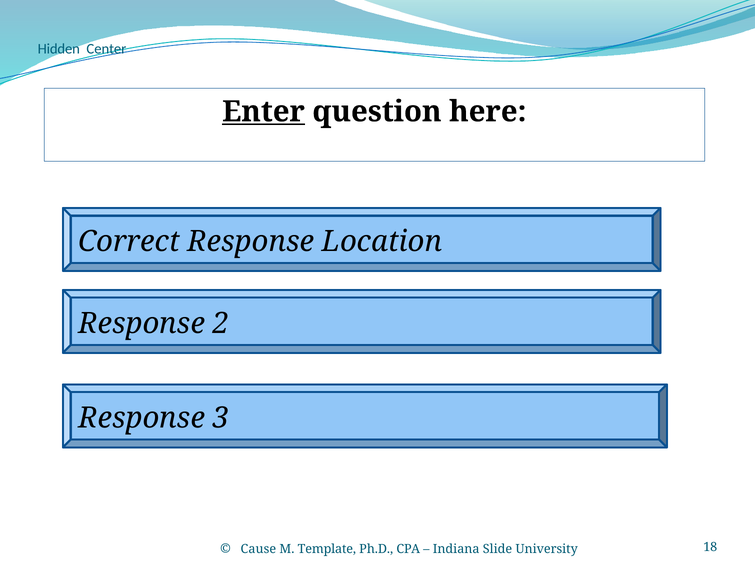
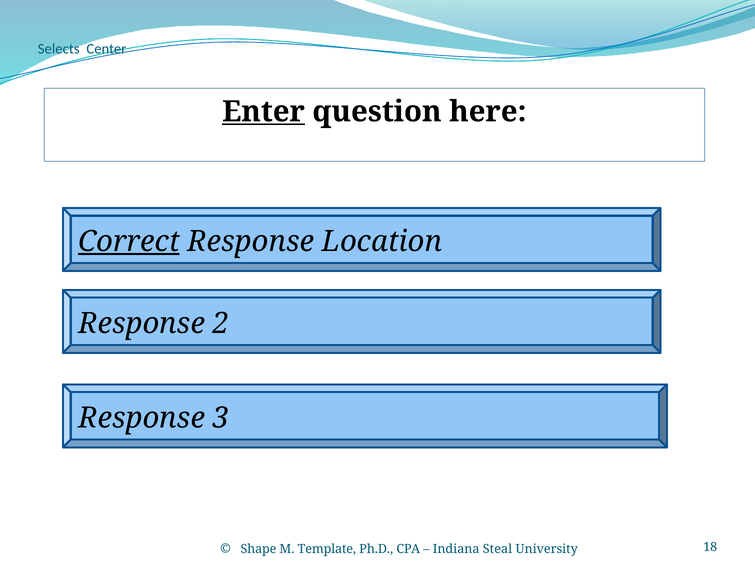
Hidden: Hidden -> Selects
Correct underline: none -> present
Cause: Cause -> Shape
Slide: Slide -> Steal
